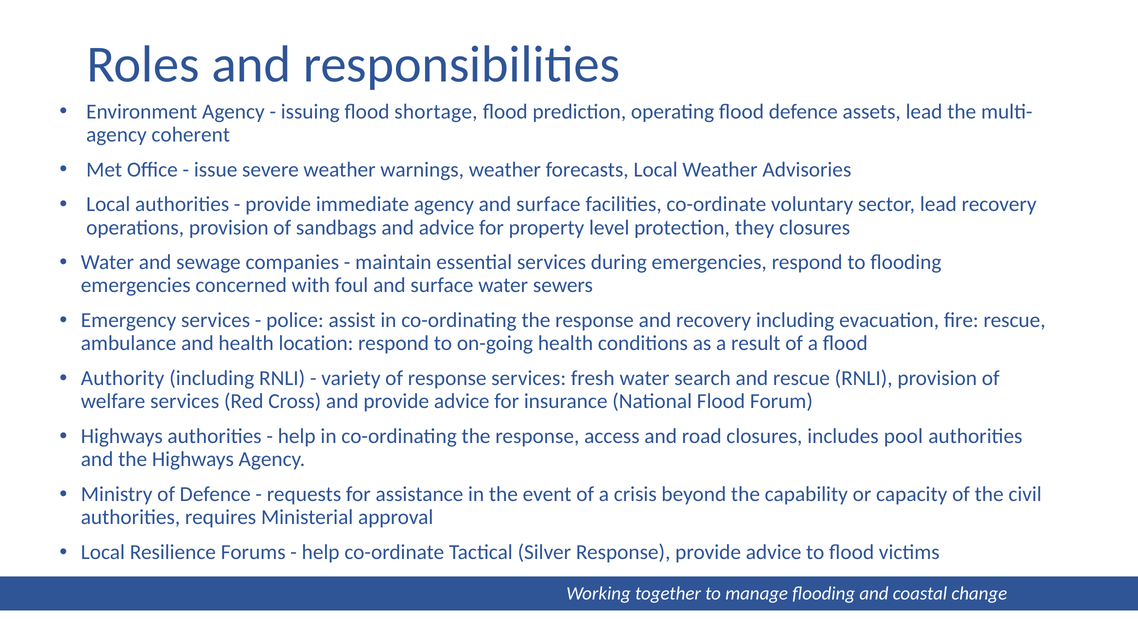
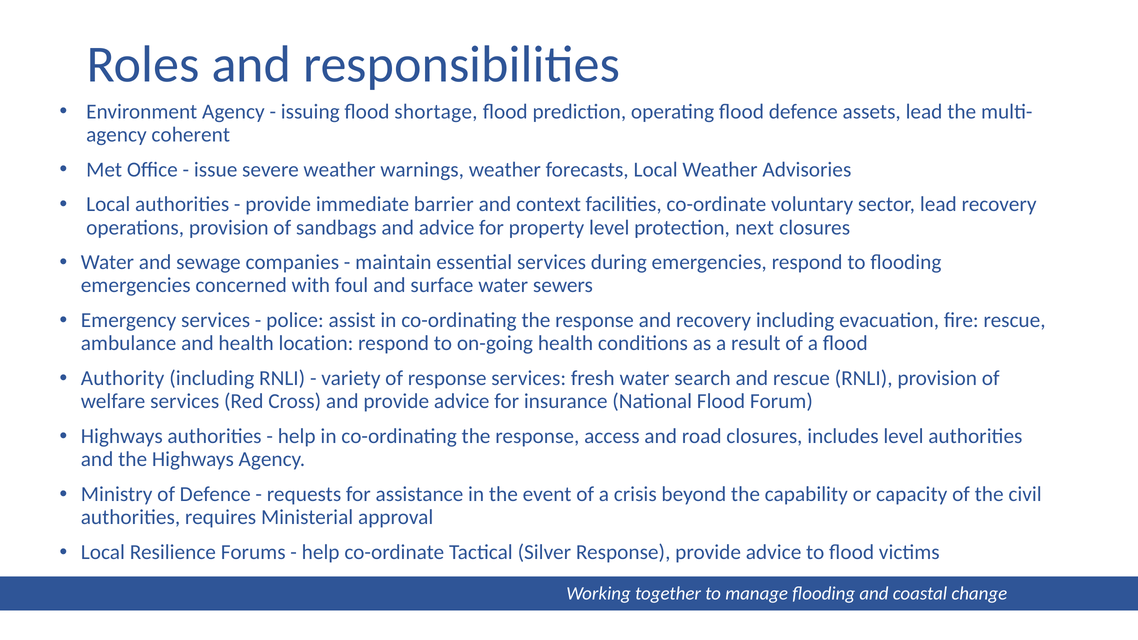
immediate agency: agency -> barrier
surface at (548, 204): surface -> context
they: they -> next
includes pool: pool -> level
